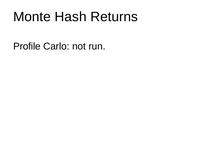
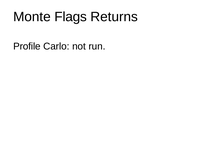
Hash: Hash -> Flags
